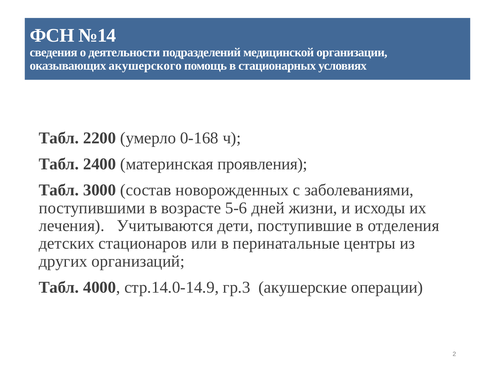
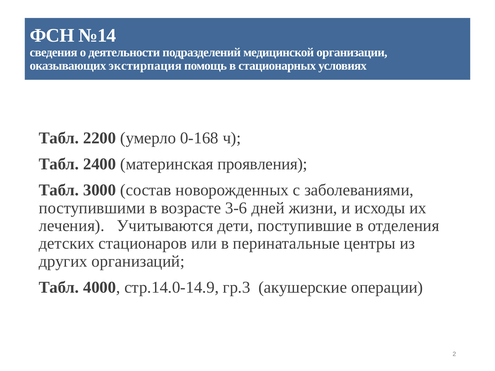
акушерского: акушерского -> экстирпация
5-6: 5-6 -> 3-6
